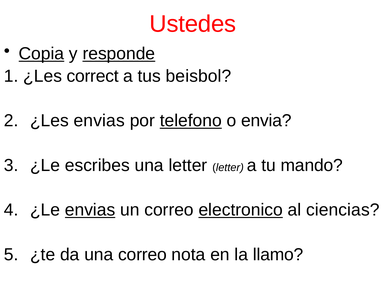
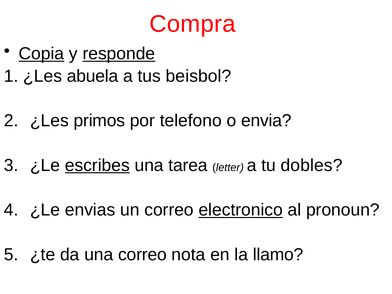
Ustedes: Ustedes -> Compra
correct: correct -> abuela
¿Les envias: envias -> primos
telefono underline: present -> none
escribes underline: none -> present
una letter: letter -> tarea
mando: mando -> dobles
envias at (90, 210) underline: present -> none
ciencias: ciencias -> pronoun
